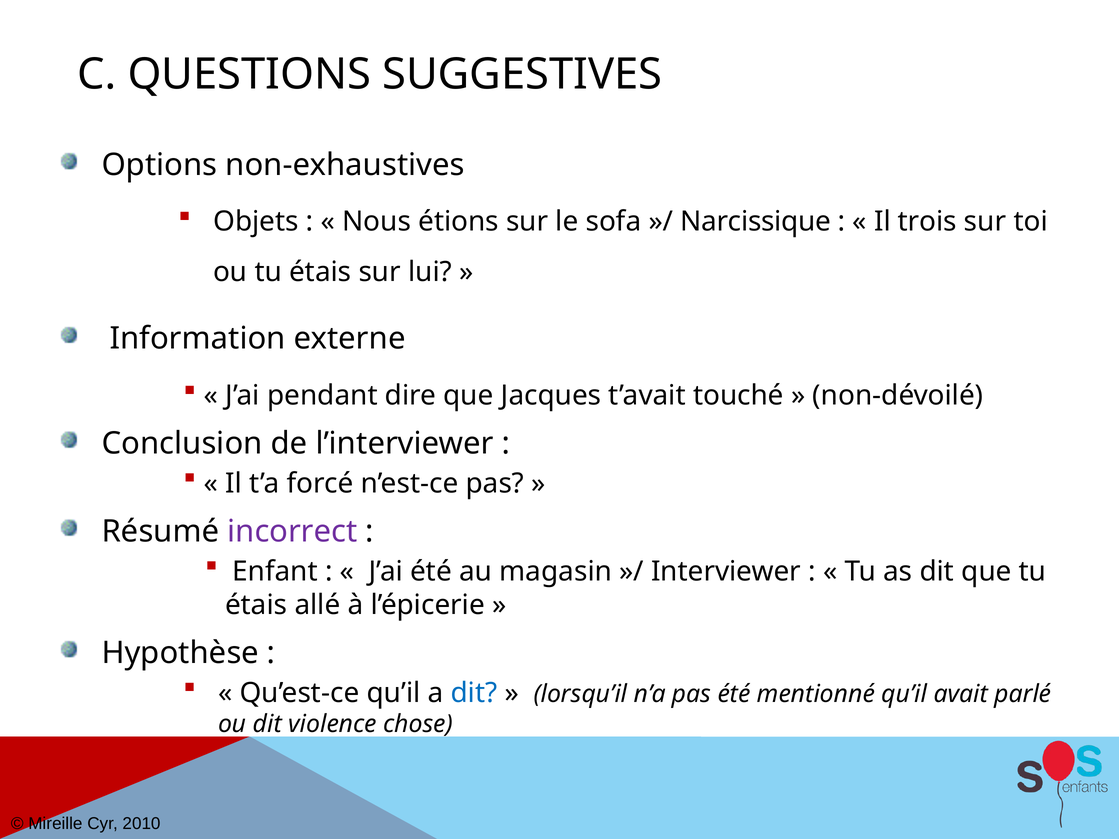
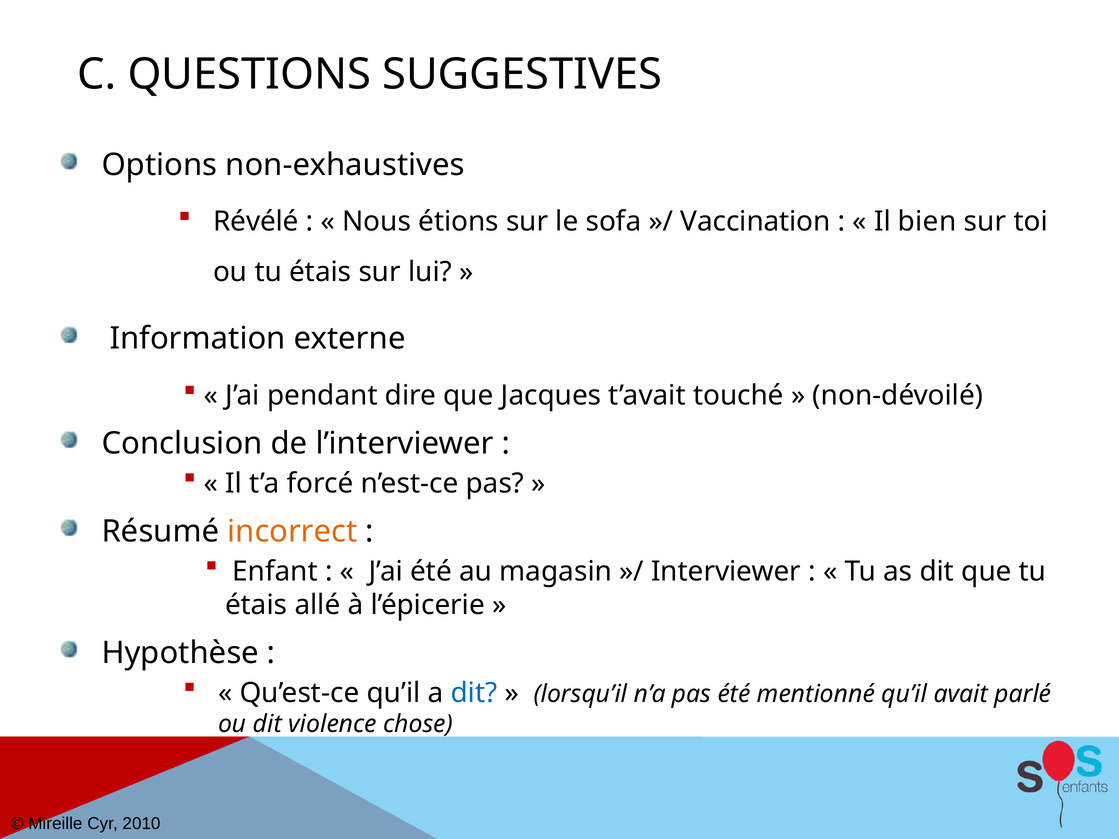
Objets: Objets -> Révélé
Narcissique: Narcissique -> Vaccination
trois: trois -> bien
incorrect colour: purple -> orange
